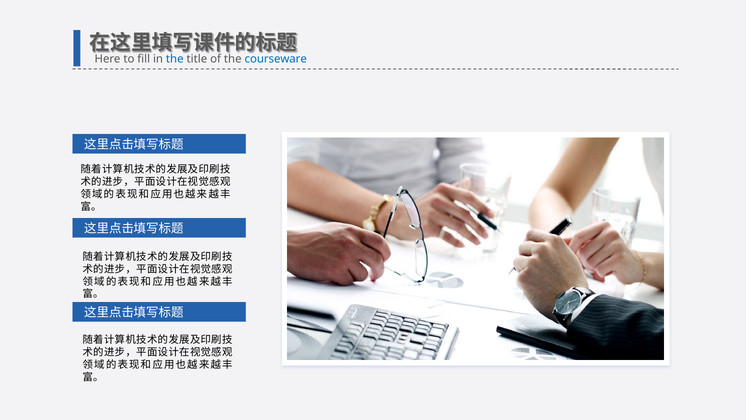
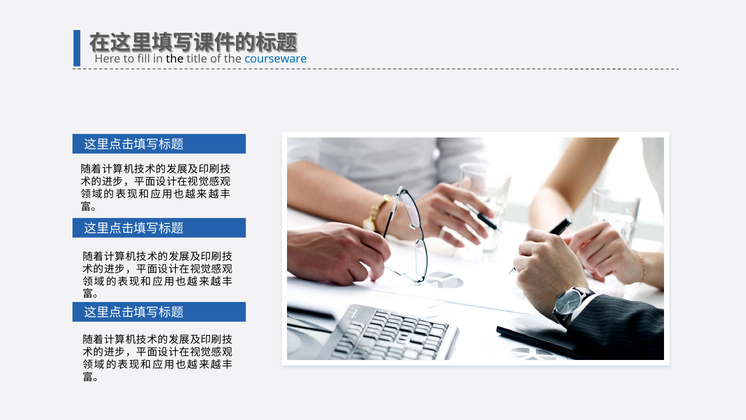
the at (175, 59) colour: blue -> black
